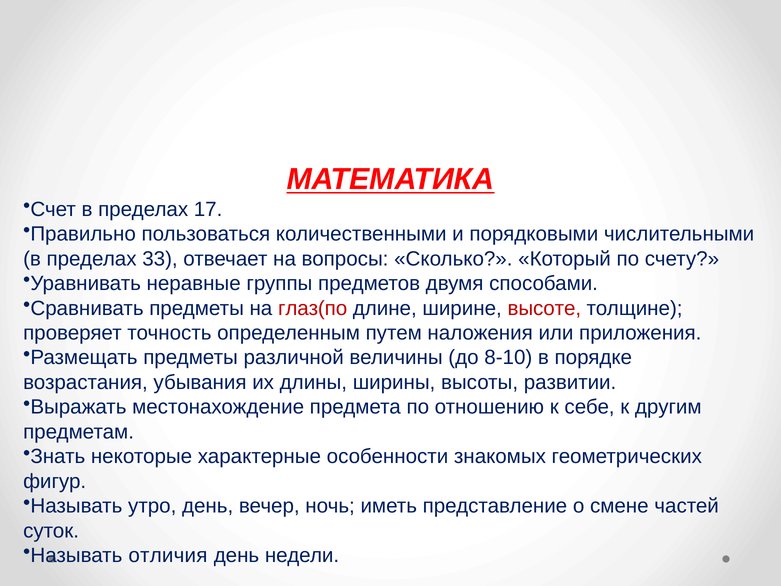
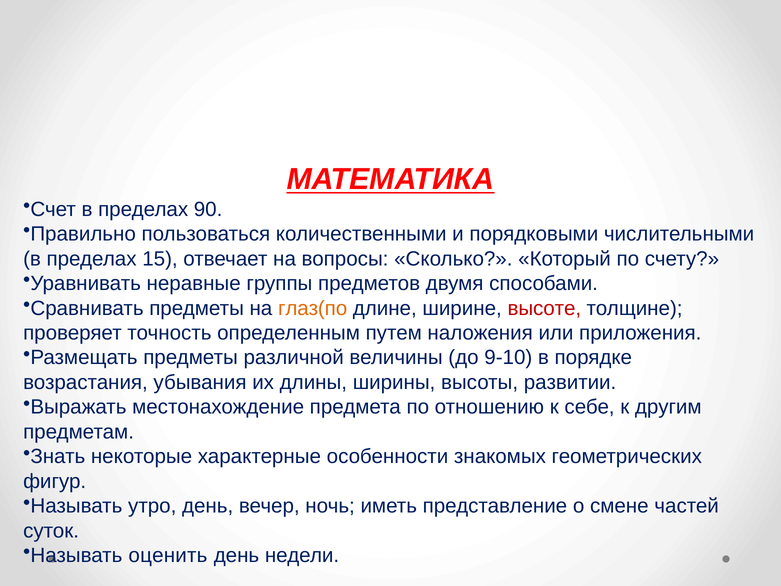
17: 17 -> 90
33: 33 -> 15
глаз(по colour: red -> orange
8-10: 8-10 -> 9-10
отличия: отличия -> оценить
